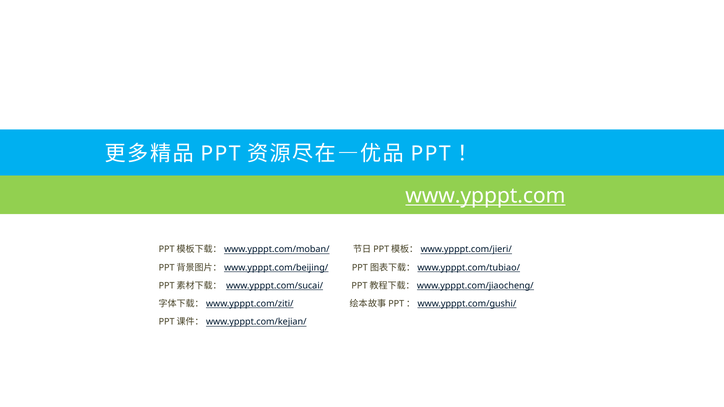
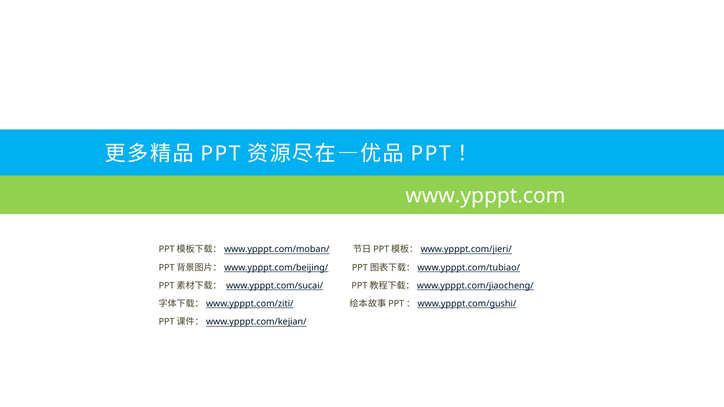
www.ypppt.com underline: present -> none
